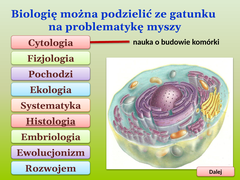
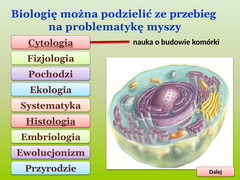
gatunku: gatunku -> przebieg
Cytologia underline: none -> present
Rozwojem: Rozwojem -> Przyrodzie
